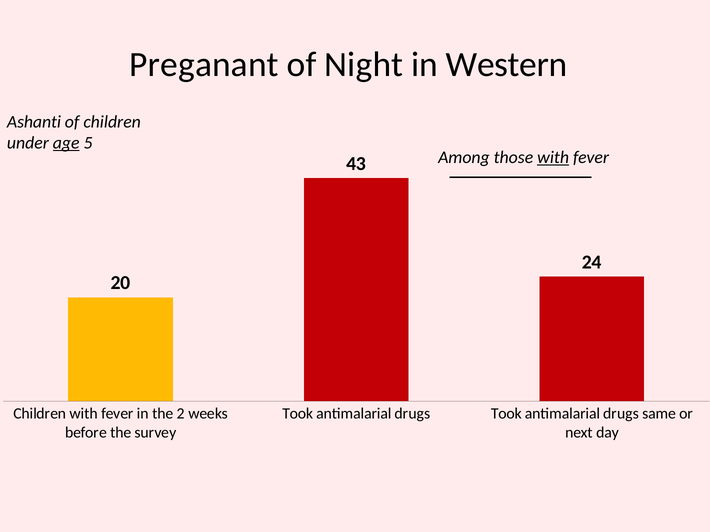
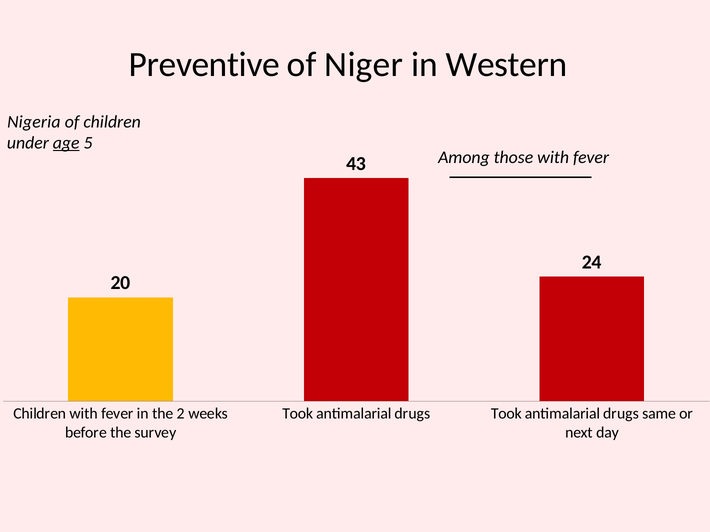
Preganant: Preganant -> Preventive
Night: Night -> Niger
Ashanti: Ashanti -> Nigeria
with at (553, 157) underline: present -> none
